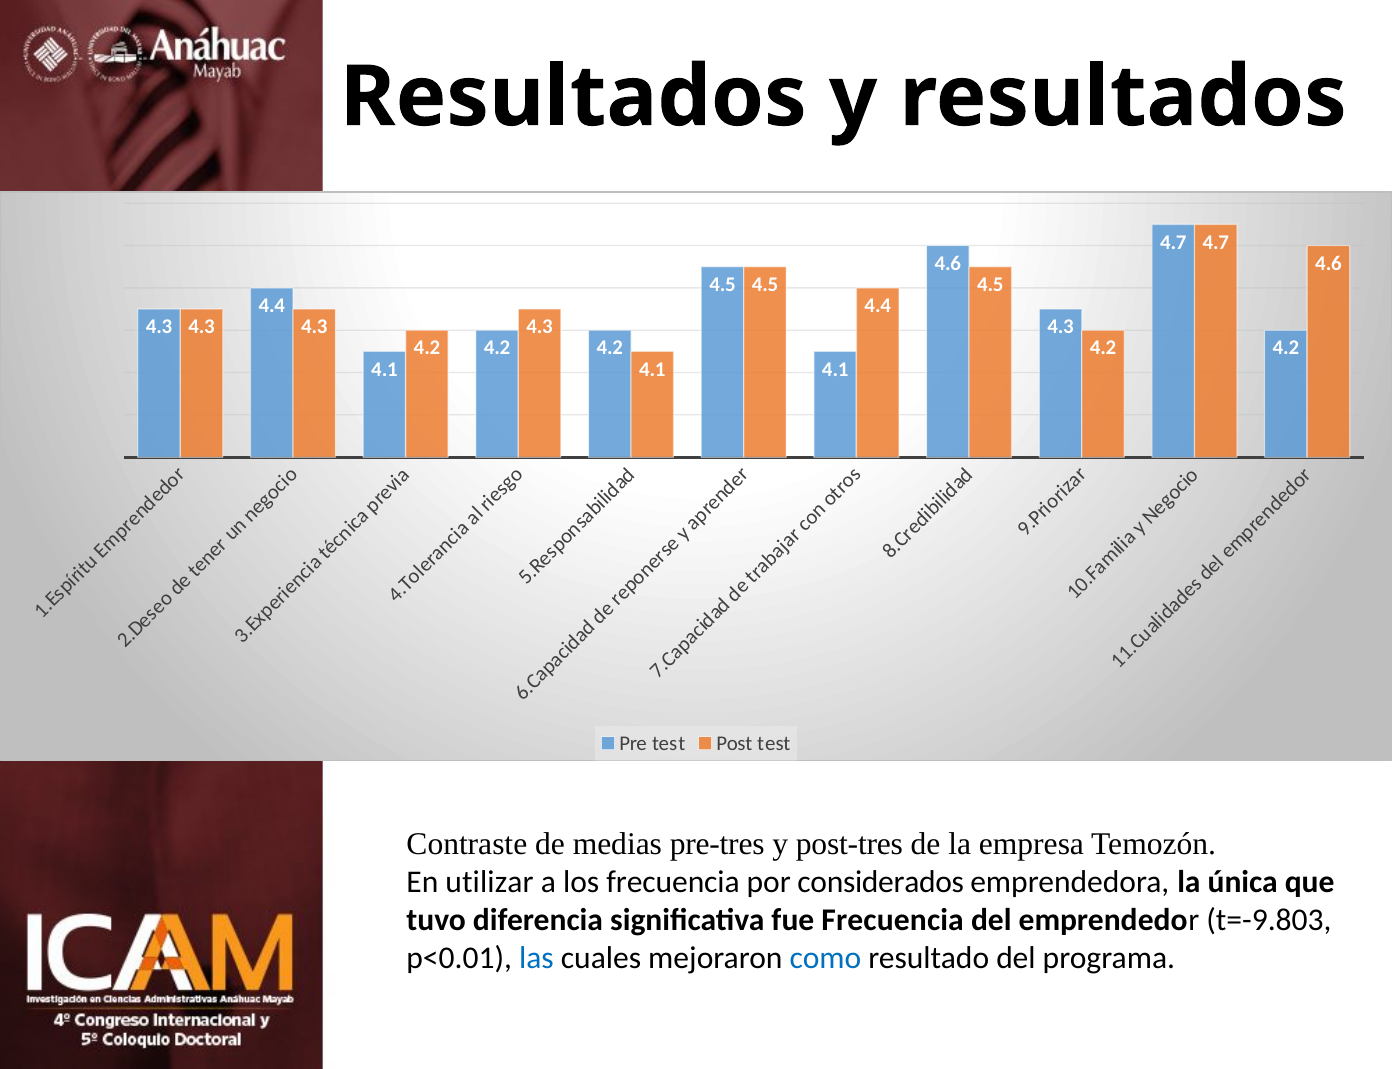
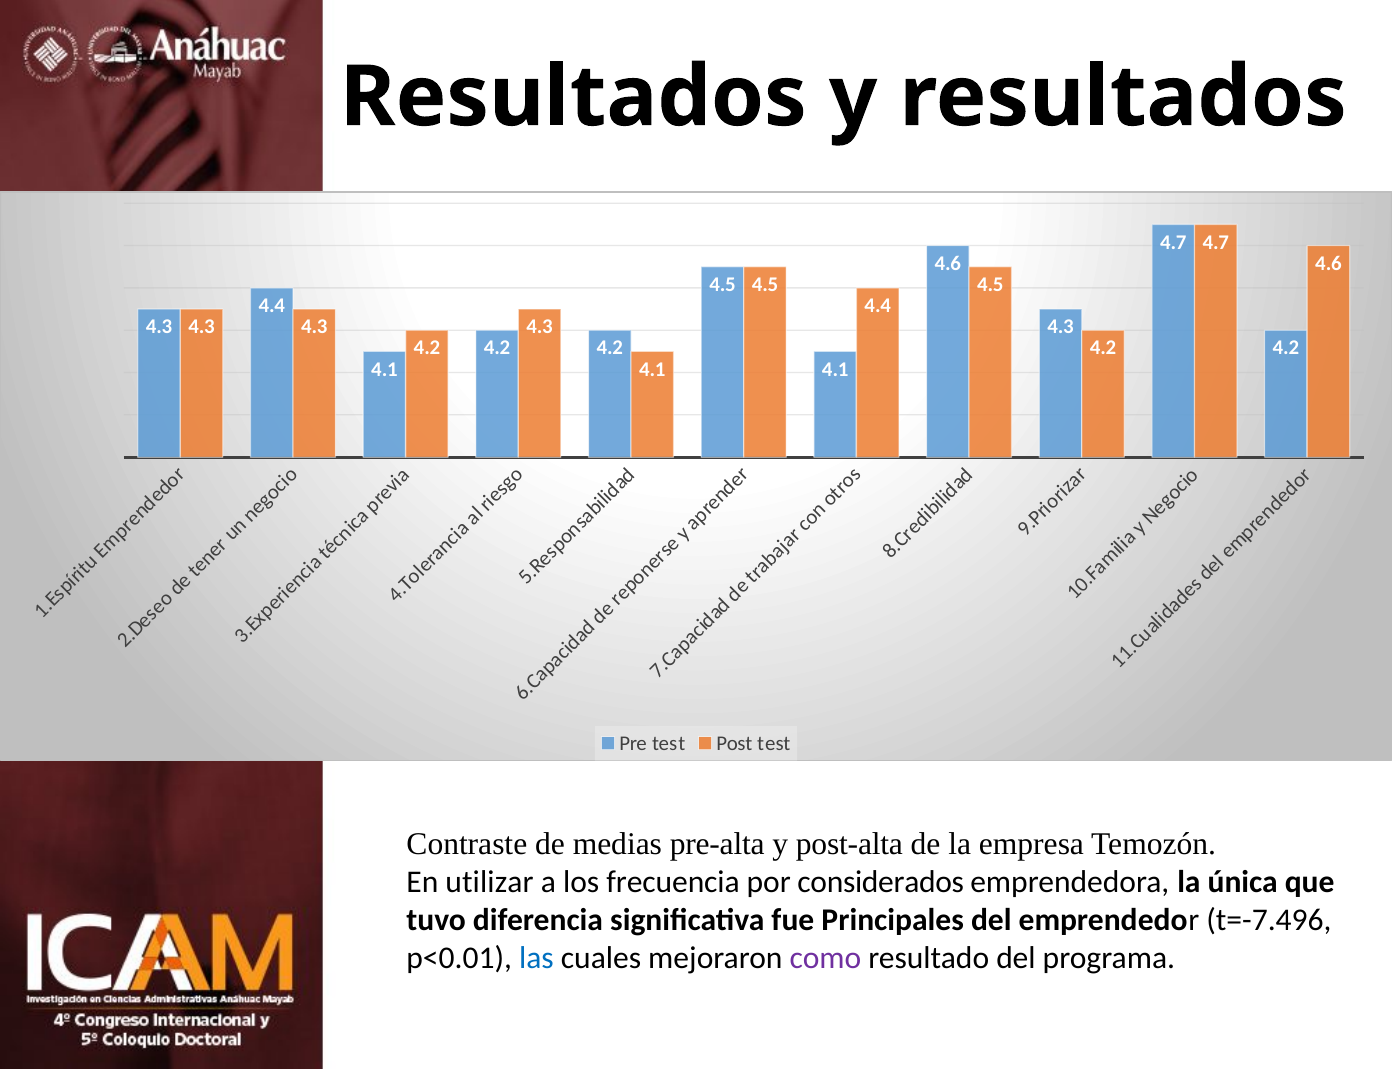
pre-tres: pre-tres -> pre-alta
post-tres: post-tres -> post-alta
fue Frecuencia: Frecuencia -> Principales
t=-9.803: t=-9.803 -> t=-7.496
como colour: blue -> purple
